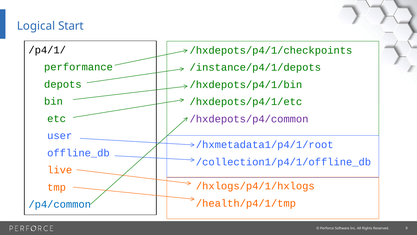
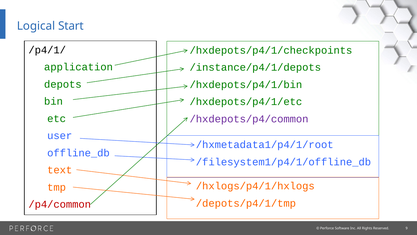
performance: performance -> application
/collection1/p4/1/offline_db: /collection1/p4/1/offline_db -> /filesystem1/p4/1/offline_db
live: live -> text
/health/p4/1/tmp: /health/p4/1/tmp -> /depots/p4/1/tmp
/p4/common colour: blue -> red
